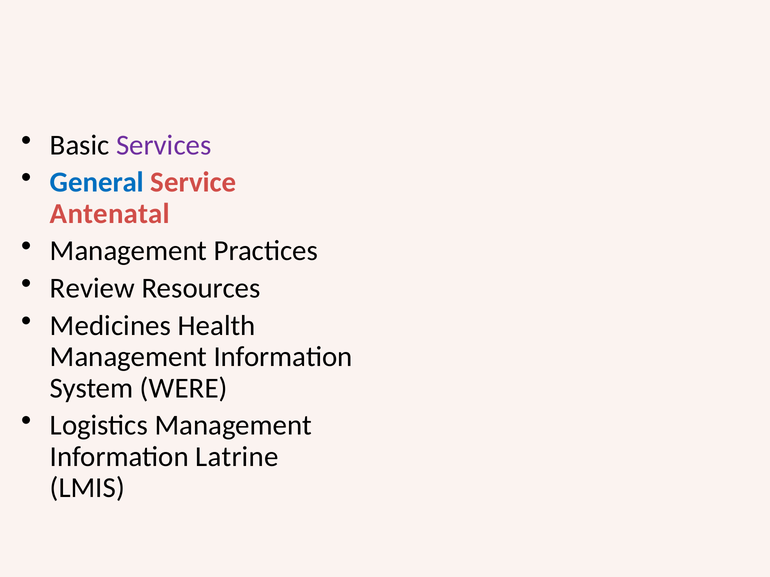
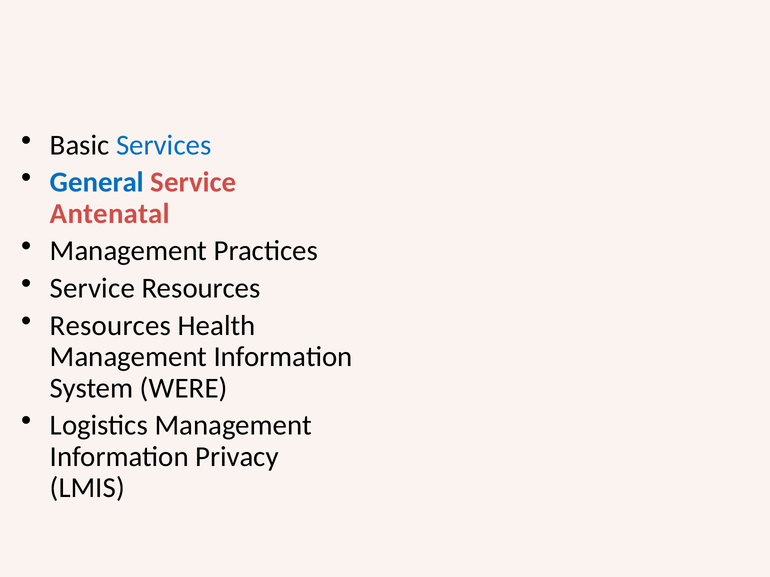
Services colour: purple -> blue
Review at (92, 288): Review -> Service
Medicines at (111, 326): Medicines -> Resources
Latrine: Latrine -> Privacy
